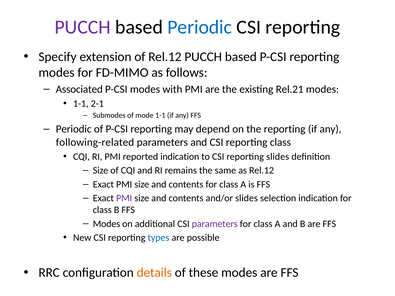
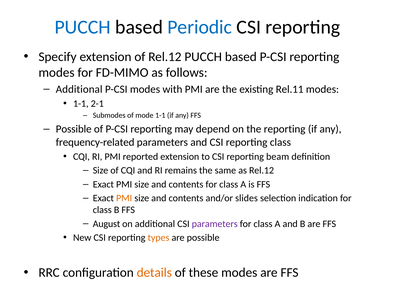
PUCCH at (83, 27) colour: purple -> blue
Associated at (79, 89): Associated -> Additional
Rel.21: Rel.21 -> Rel.11
Periodic at (74, 129): Periodic -> Possible
following-related: following-related -> frequency-related
reported indication: indication -> extension
reporting slides: slides -> beam
PMI at (124, 198) colour: purple -> orange
Modes at (106, 224): Modes -> August
types colour: blue -> orange
